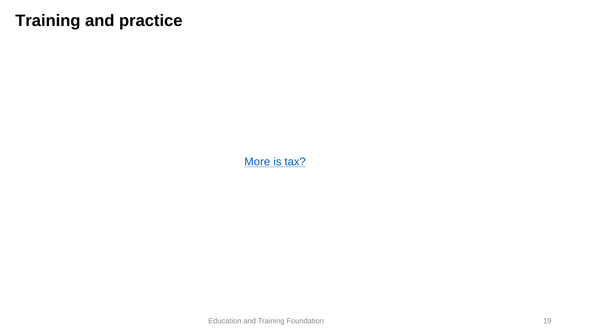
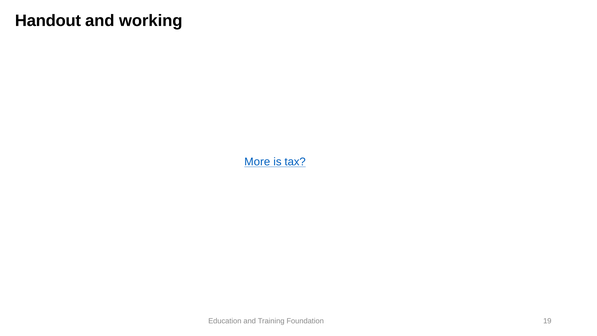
Training at (48, 21): Training -> Handout
practice: practice -> working
